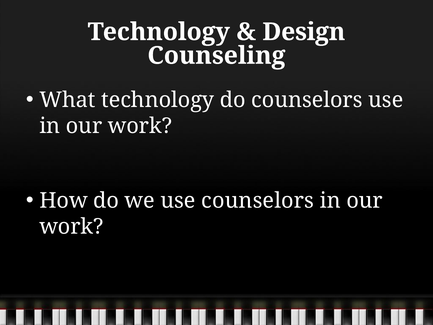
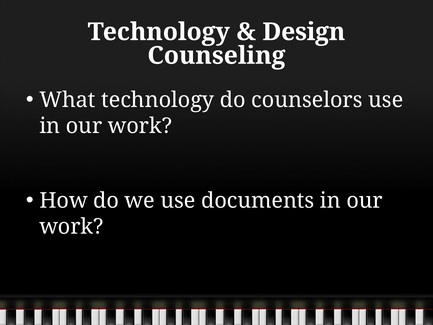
use counselors: counselors -> documents
